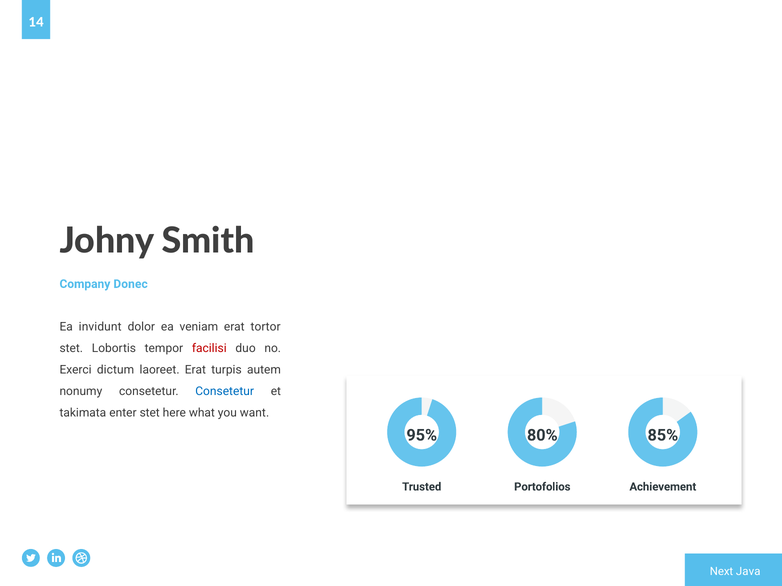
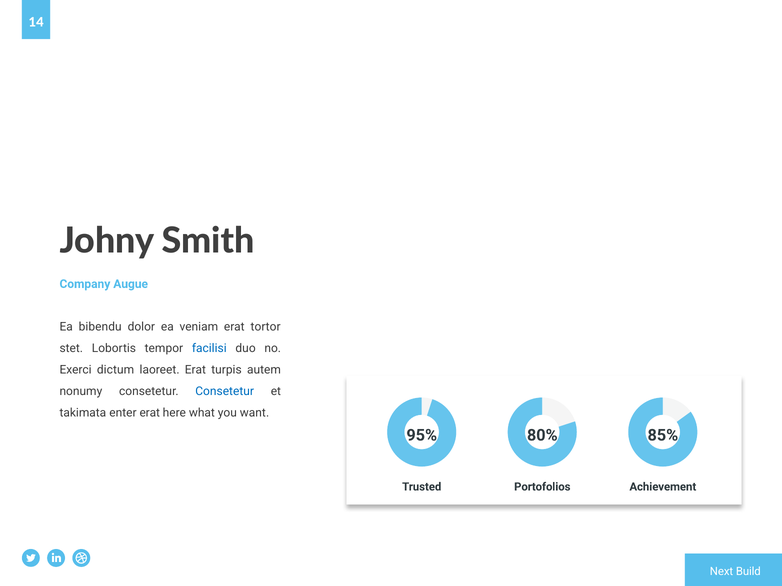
Donec: Donec -> Augue
invidunt: invidunt -> bibendu
facilisi colour: red -> blue
enter stet: stet -> erat
Java: Java -> Build
